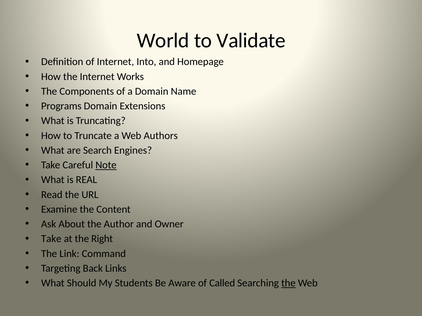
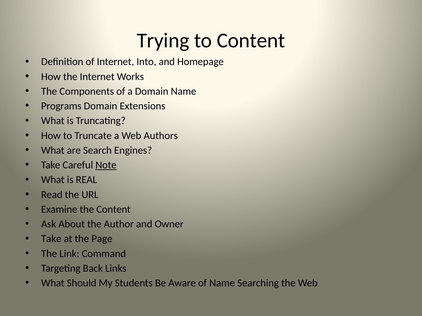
World: World -> Trying
to Validate: Validate -> Content
Right: Right -> Page
of Called: Called -> Name
the at (288, 283) underline: present -> none
